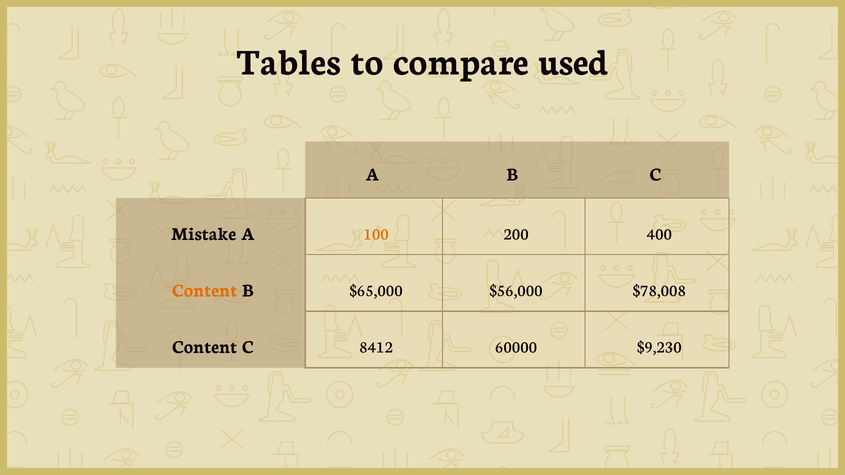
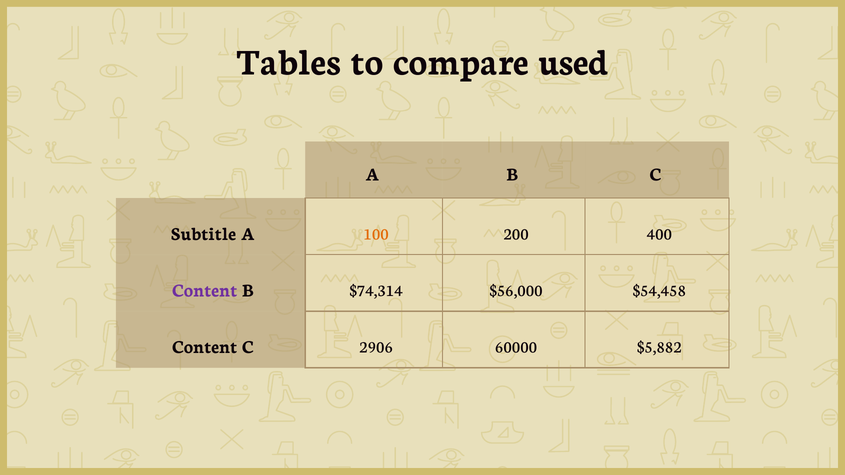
Mistake: Mistake -> Subtitle
Content at (205, 291) colour: orange -> purple
$65,000: $65,000 -> $74,314
$78,008: $78,008 -> $54,458
8412: 8412 -> 2906
$9,230: $9,230 -> $5,882
